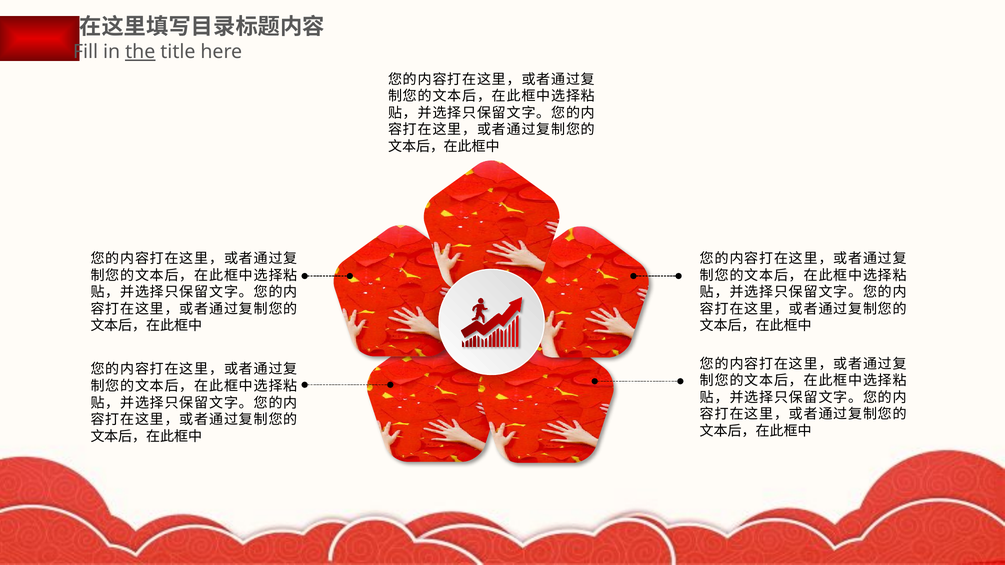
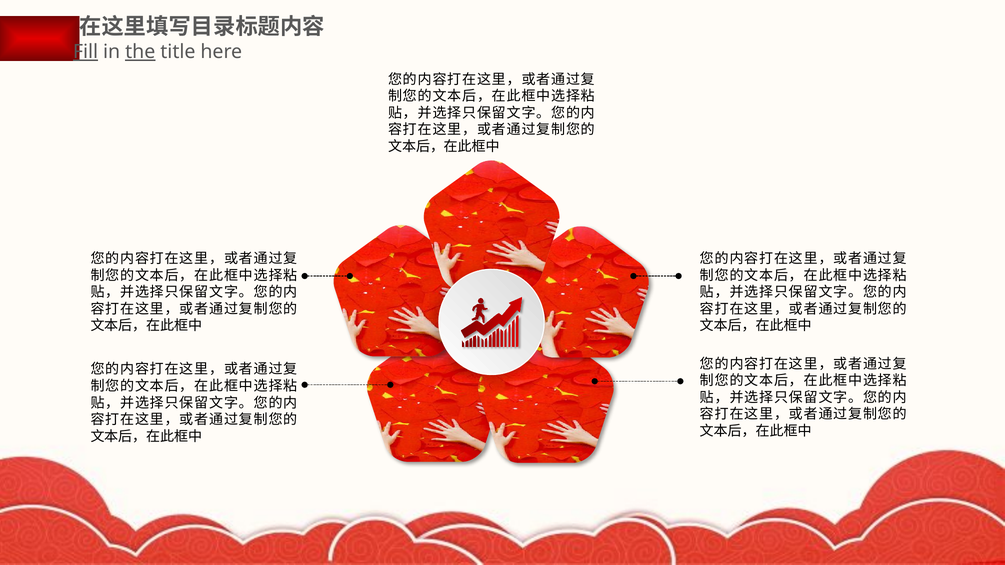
Fill underline: none -> present
